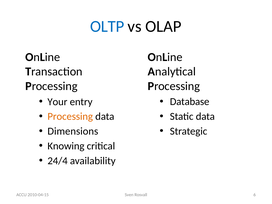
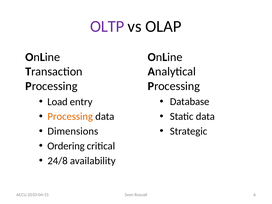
OLTP colour: blue -> purple
Your: Your -> Load
Knowing: Knowing -> Ordering
24/4: 24/4 -> 24/8
